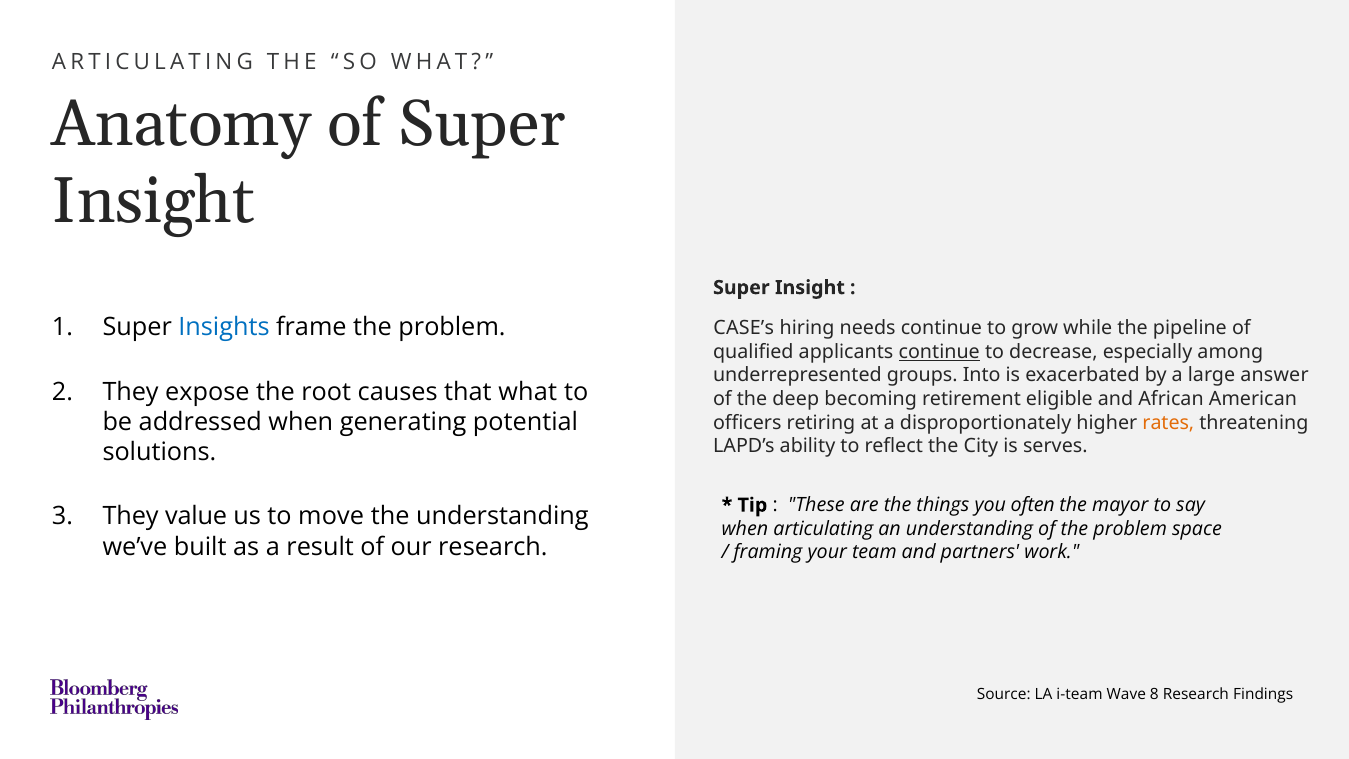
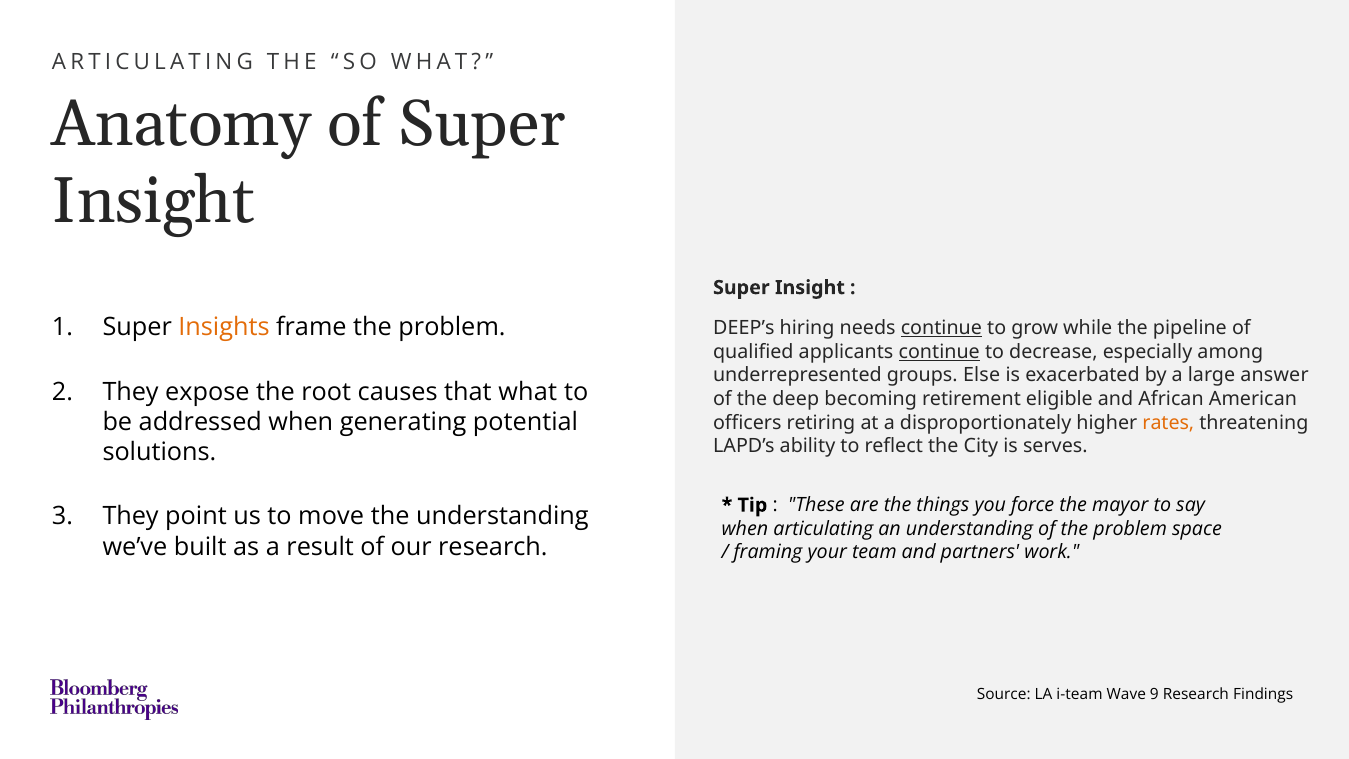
Insights colour: blue -> orange
CASE’s: CASE’s -> DEEP’s
continue at (941, 328) underline: none -> present
Into: Into -> Else
often: often -> force
value: value -> point
8: 8 -> 9
